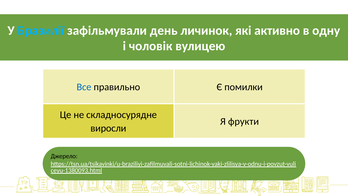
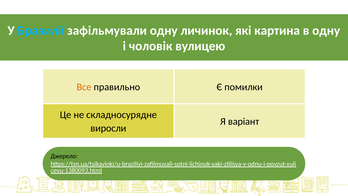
зафільмували день: день -> одну
активно: активно -> картина
Все colour: blue -> orange
фрукти: фрукти -> варіант
